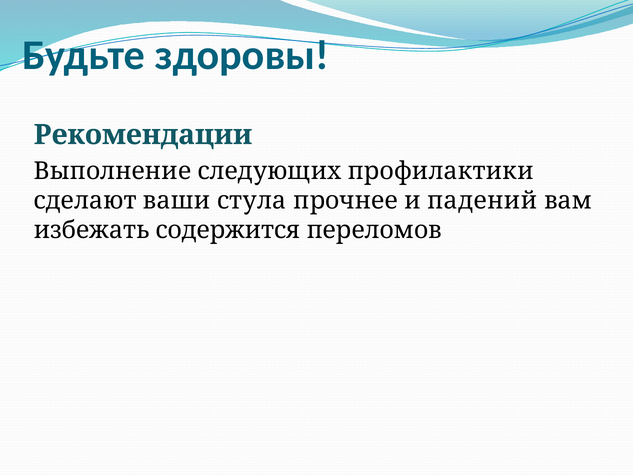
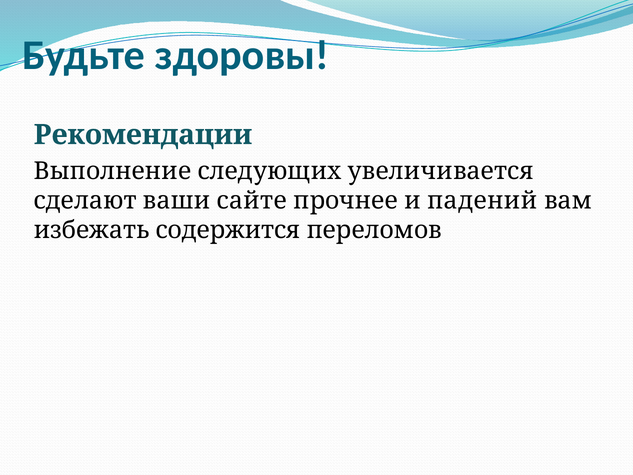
профилактики: профилактики -> увеличивается
стула: стула -> сайте
